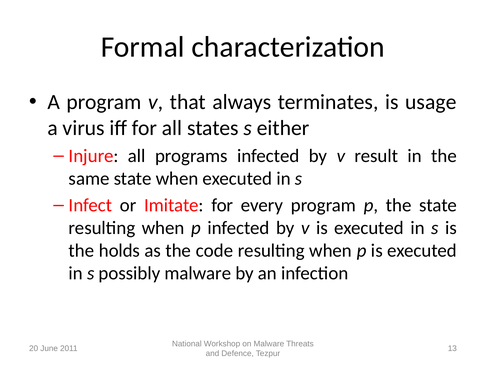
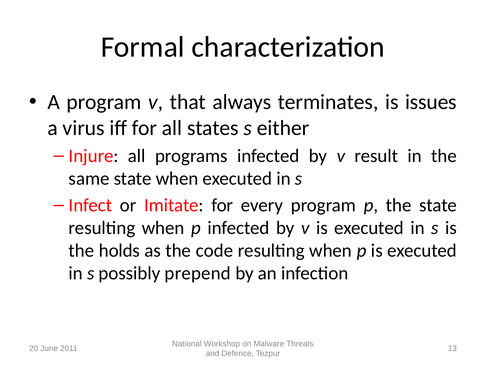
usage: usage -> issues
possibly malware: malware -> prepend
